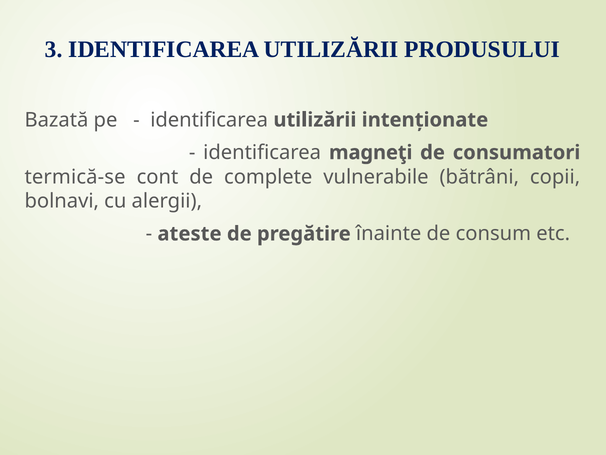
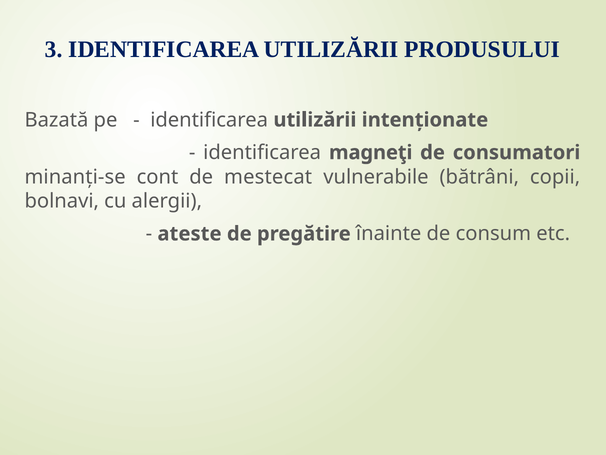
termică-se: termică-se -> minanți-se
complete: complete -> mestecat
